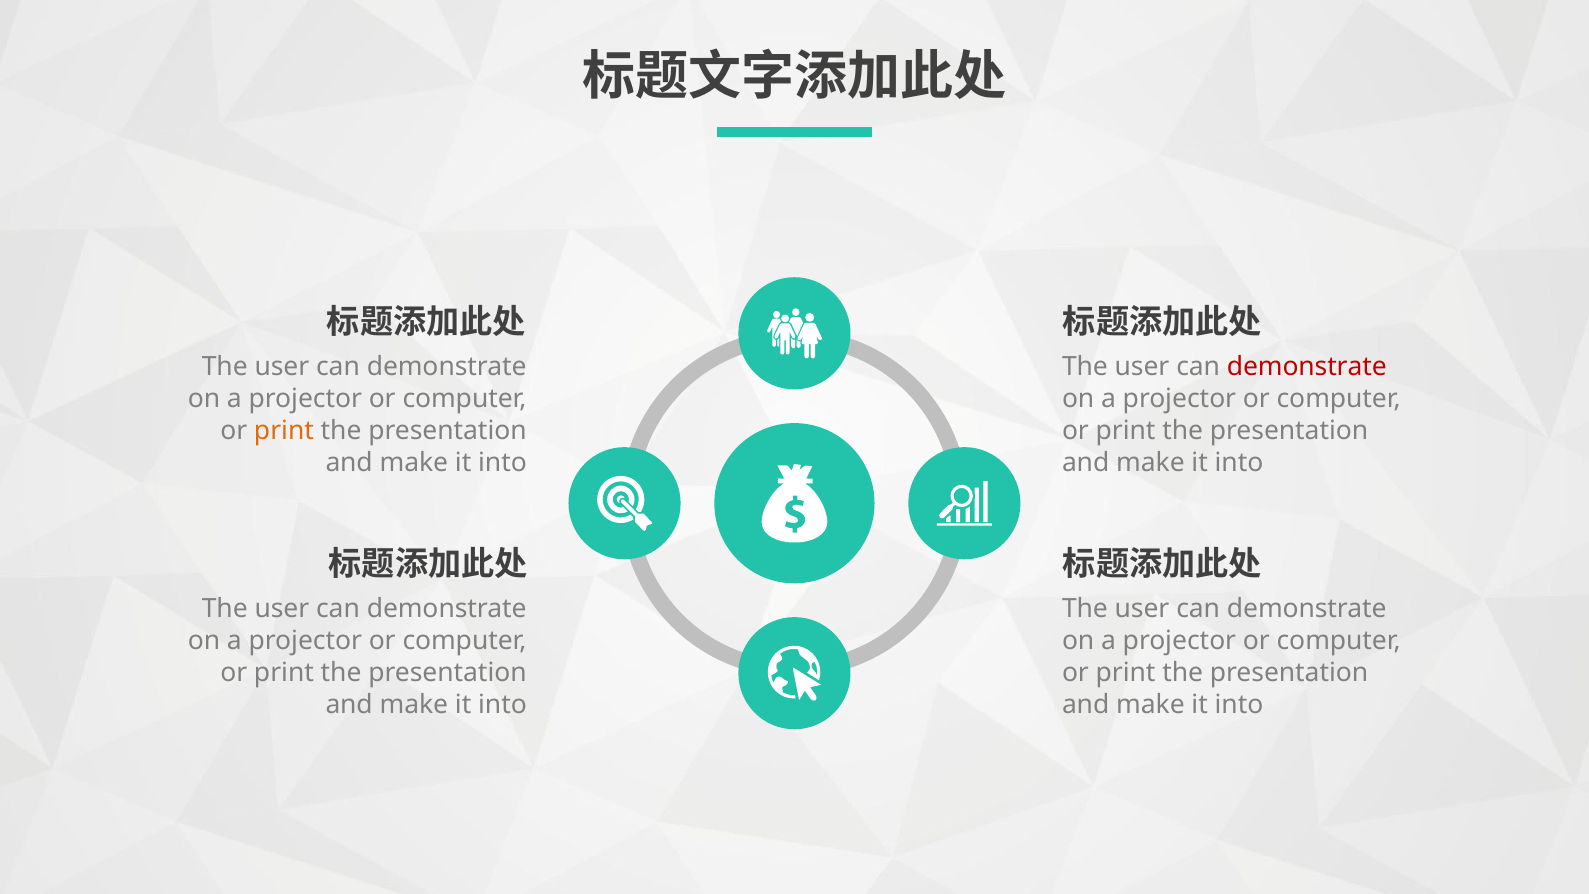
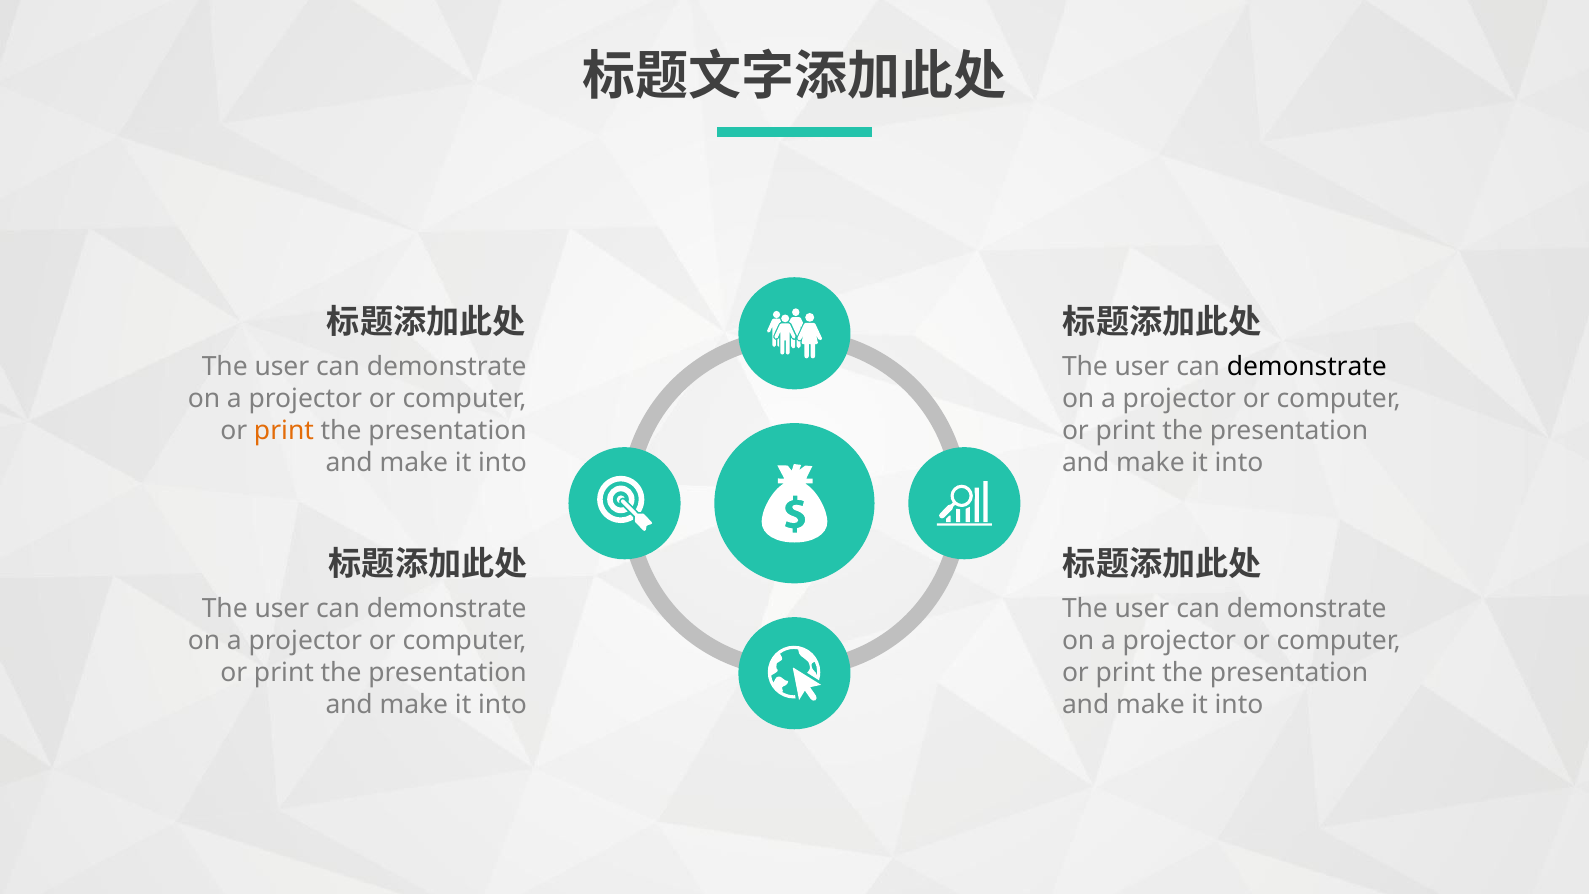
demonstrate at (1307, 367) colour: red -> black
